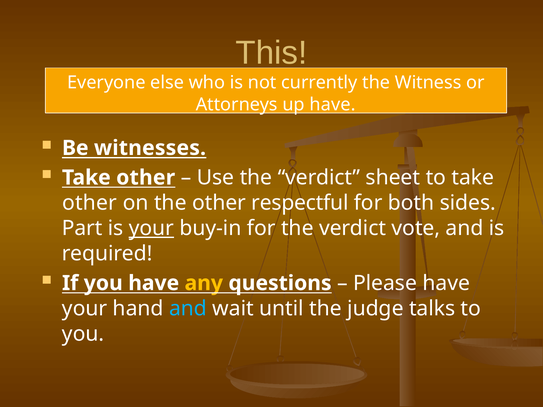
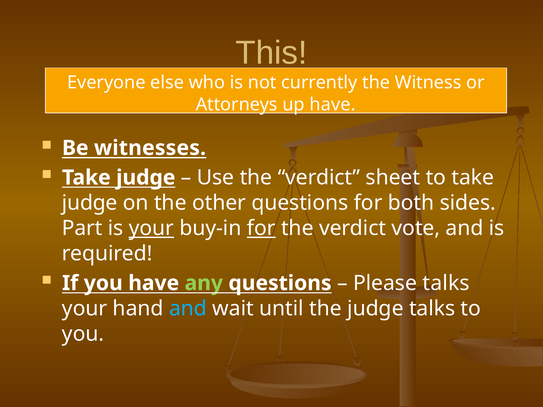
other at (146, 178): other -> judge
other at (90, 203): other -> judge
other respectful: respectful -> questions
for at (261, 228) underline: none -> present
any colour: yellow -> light green
Please have: have -> talks
